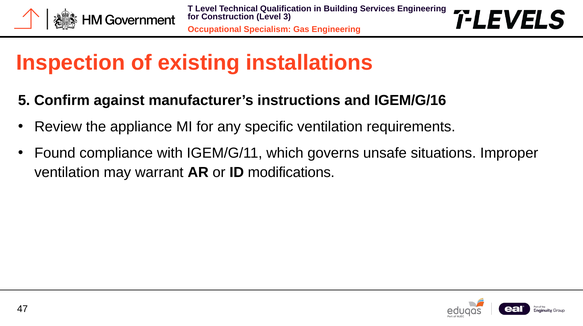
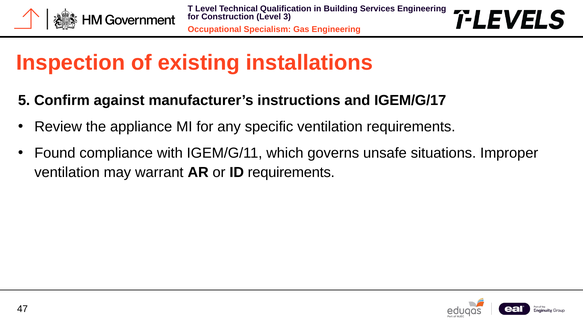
IGEM/G/16: IGEM/G/16 -> IGEM/G/17
ID modifications: modifications -> requirements
